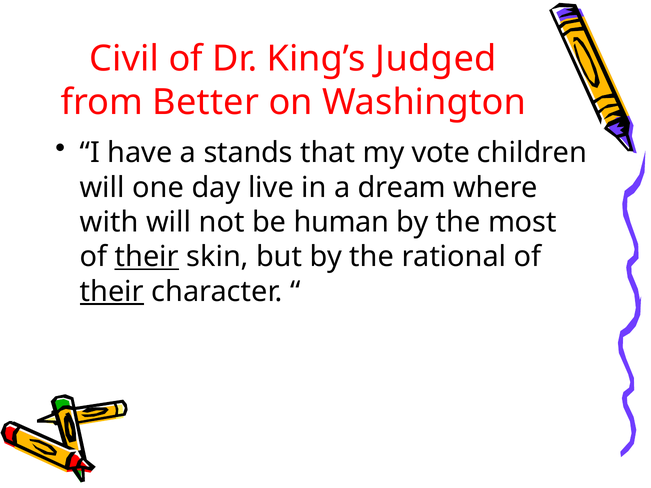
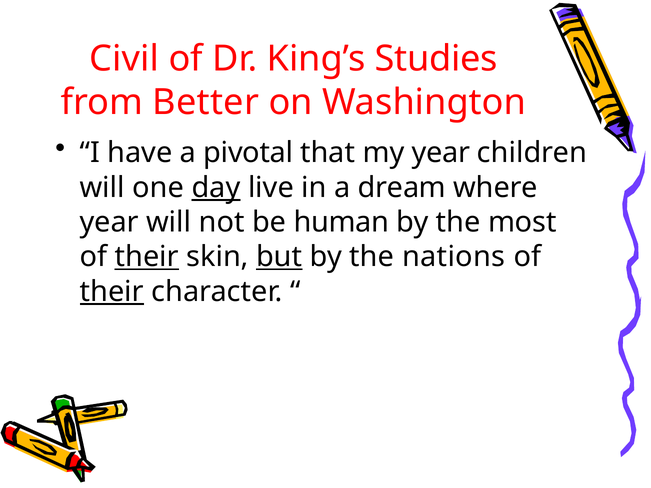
Judged: Judged -> Studies
stands: stands -> pivotal
my vote: vote -> year
day underline: none -> present
with at (109, 222): with -> year
but underline: none -> present
rational: rational -> nations
